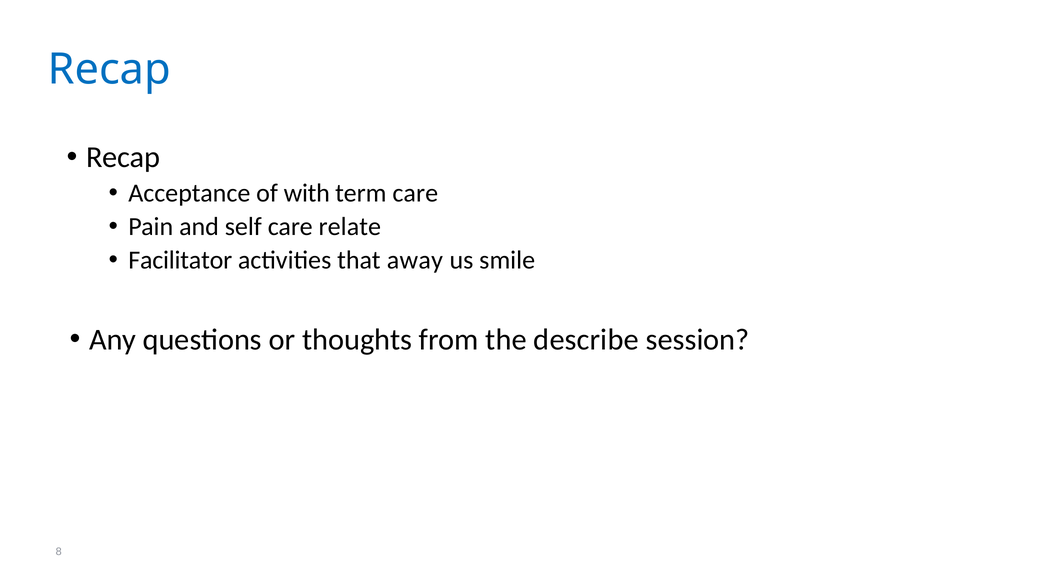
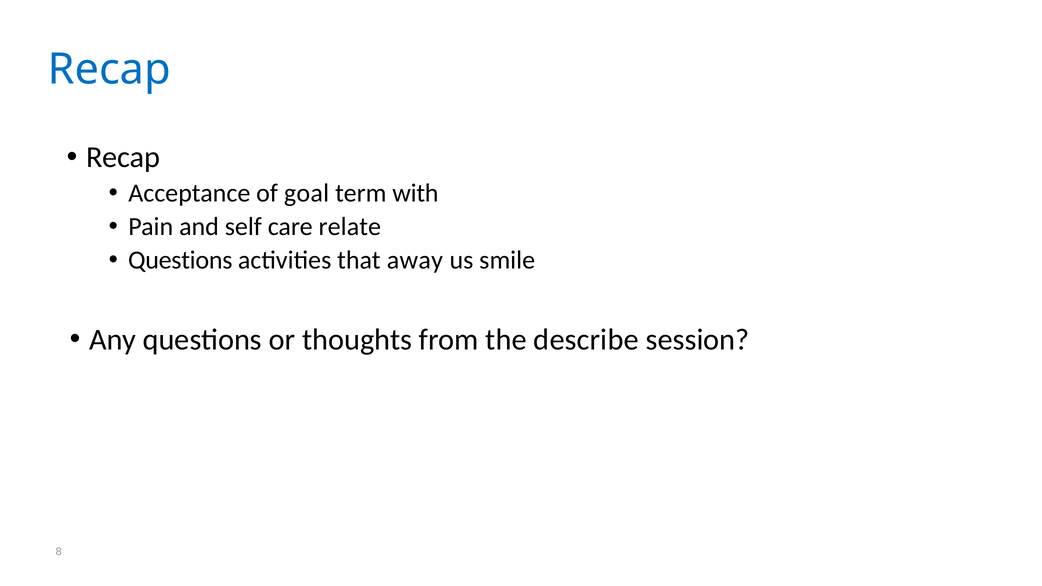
with: with -> goal
term care: care -> with
Facilitator at (180, 260): Facilitator -> Questions
